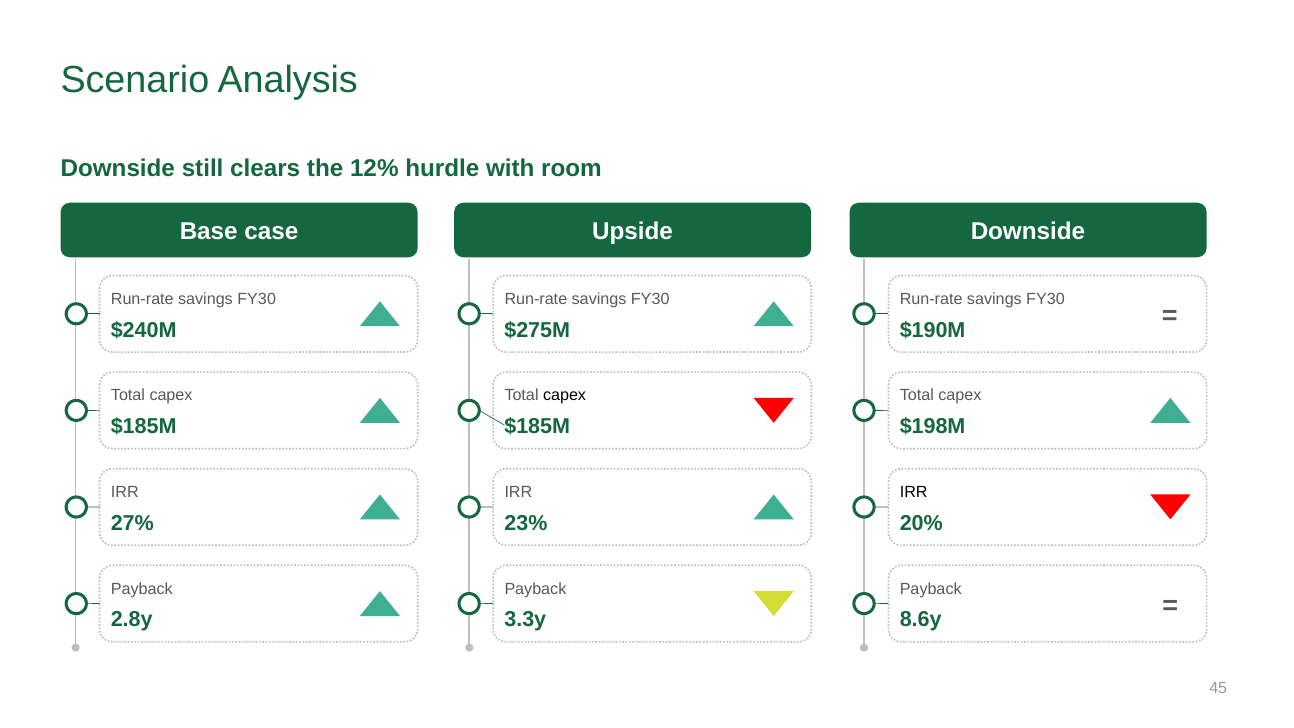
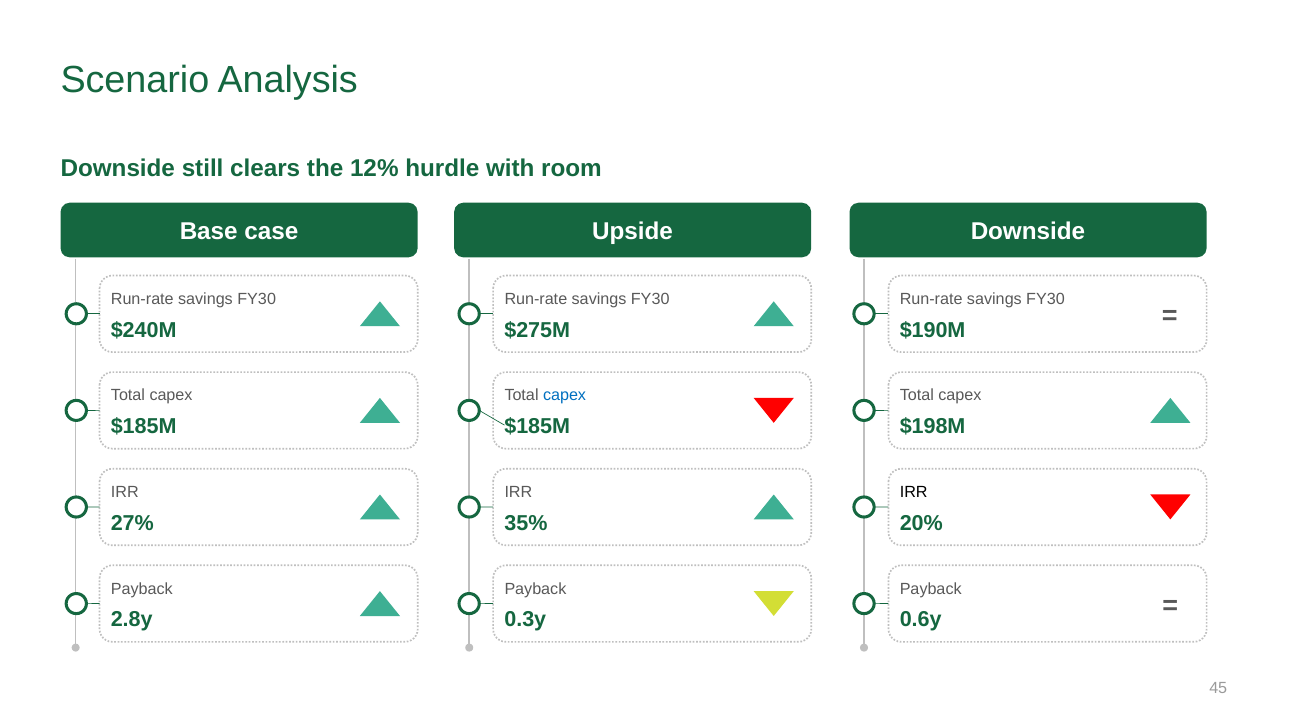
capex at (565, 396) colour: black -> blue
23%: 23% -> 35%
3.3y: 3.3y -> 0.3y
8.6y: 8.6y -> 0.6y
